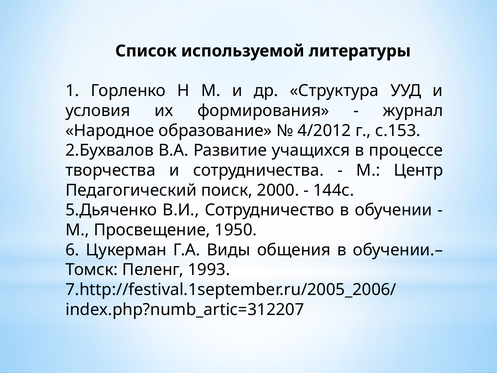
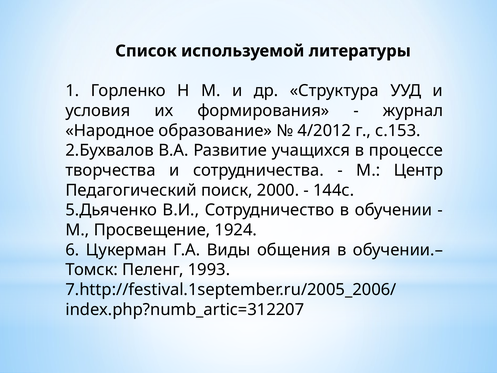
1950: 1950 -> 1924
